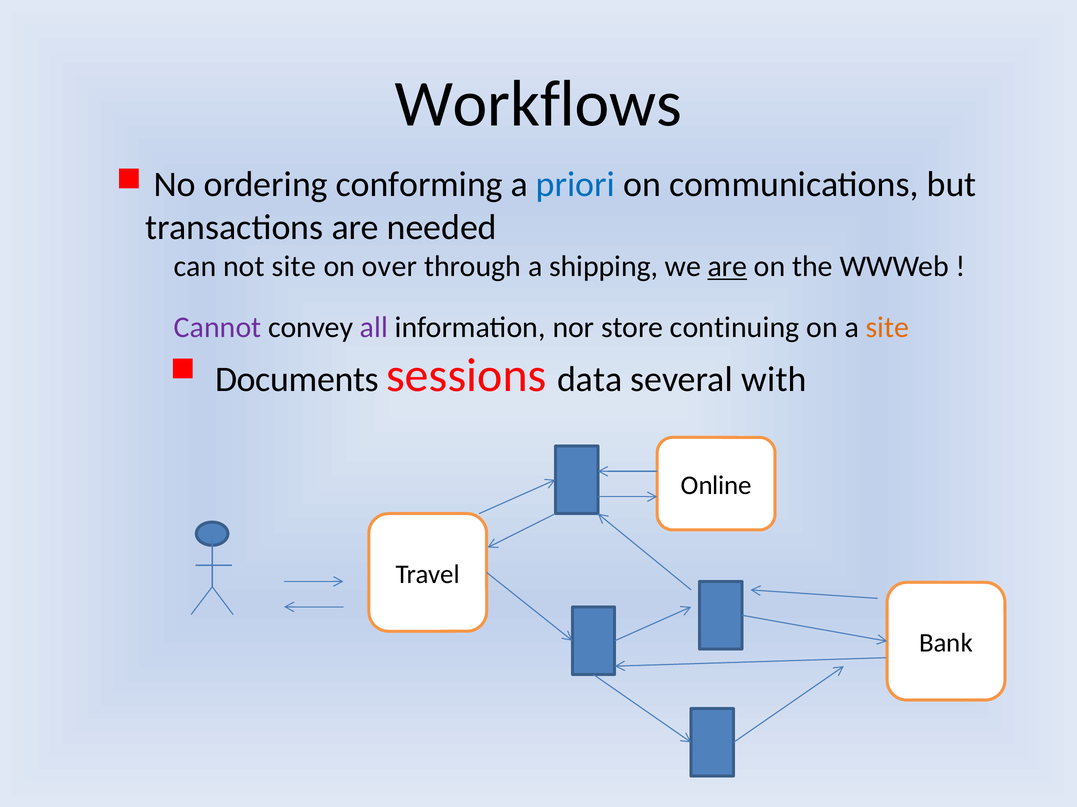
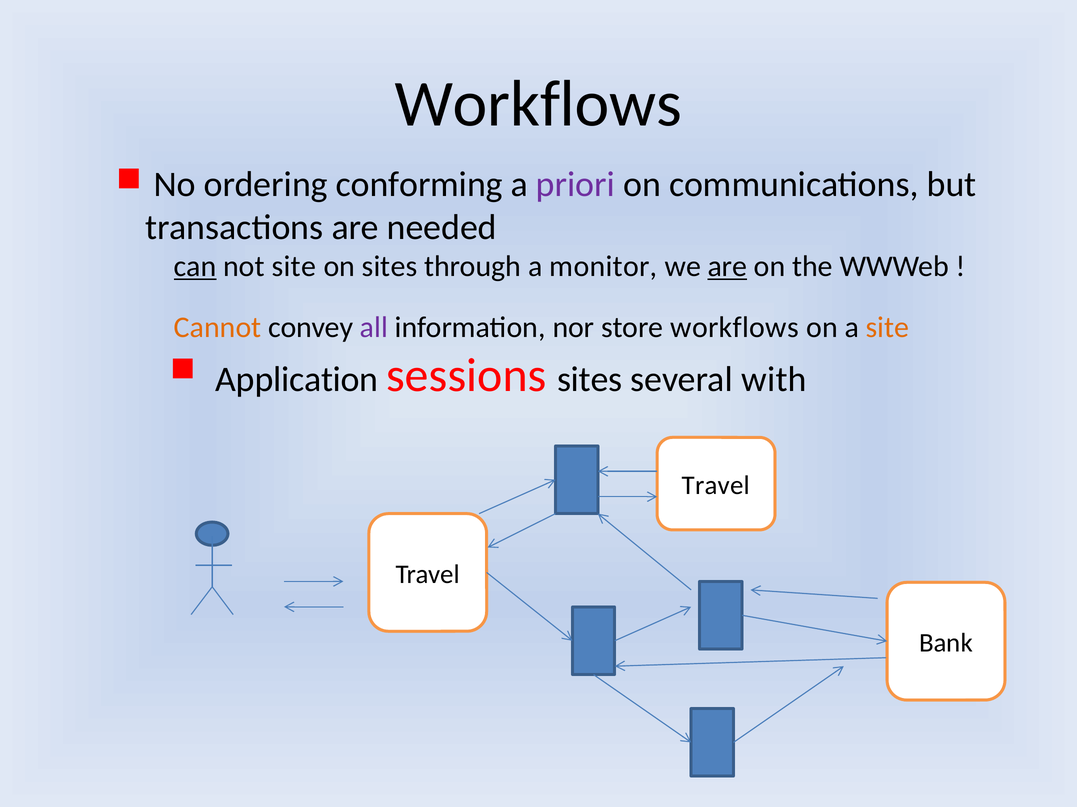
priori colour: blue -> purple
can underline: none -> present
on over: over -> sites
shipping: shipping -> monitor
Cannot colour: purple -> orange
store continuing: continuing -> workflows
Documents: Documents -> Application
sessions data: data -> sites
Online at (716, 486): Online -> Travel
